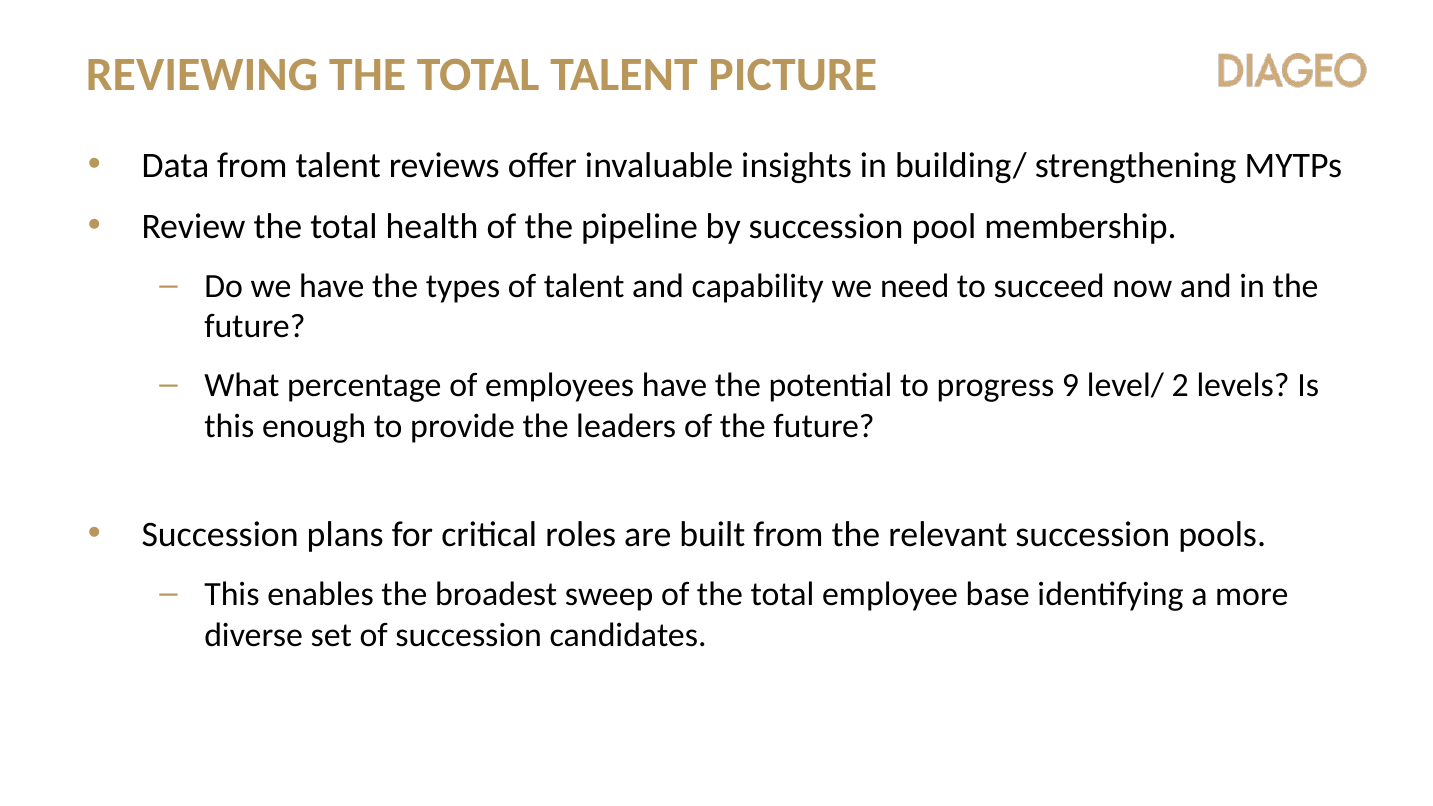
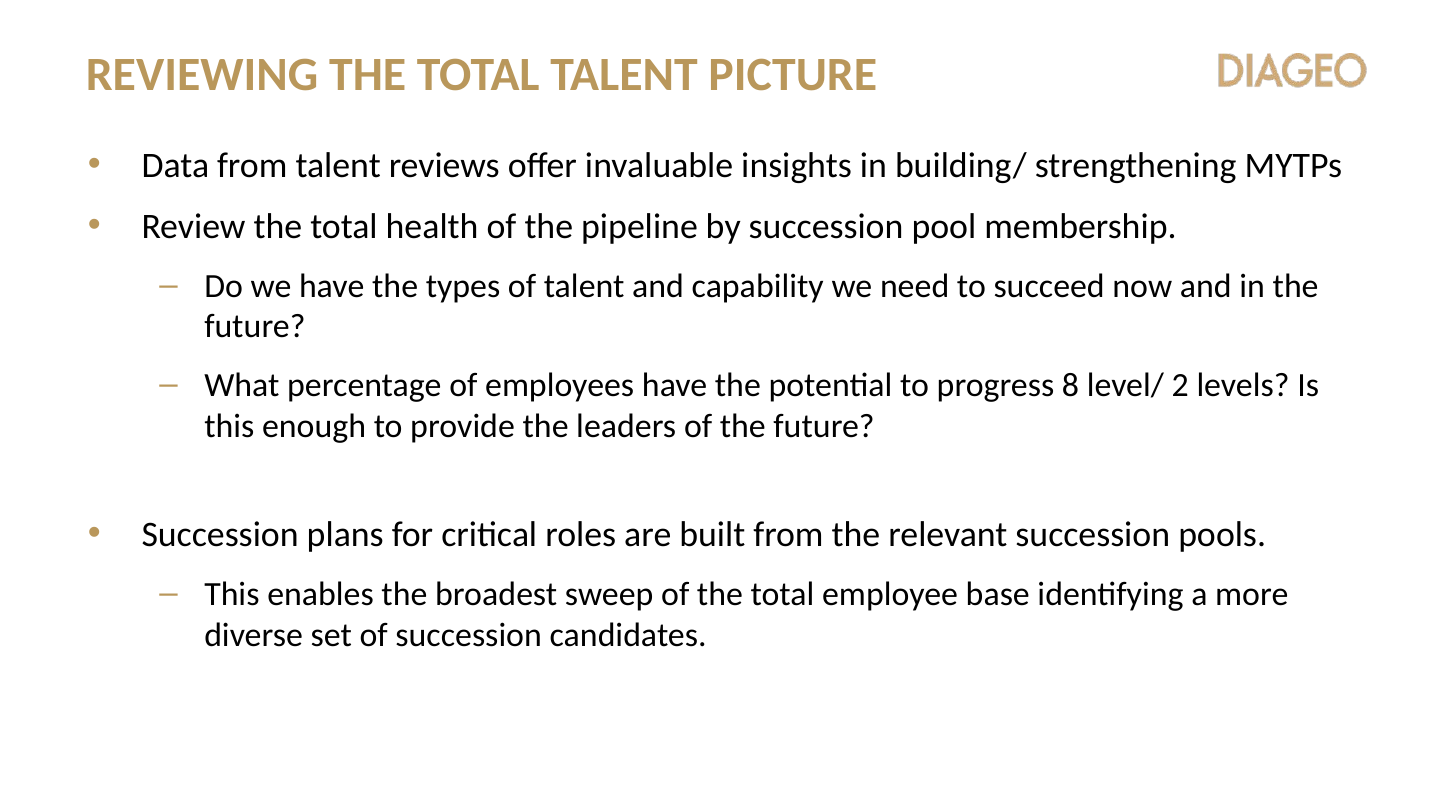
9: 9 -> 8
